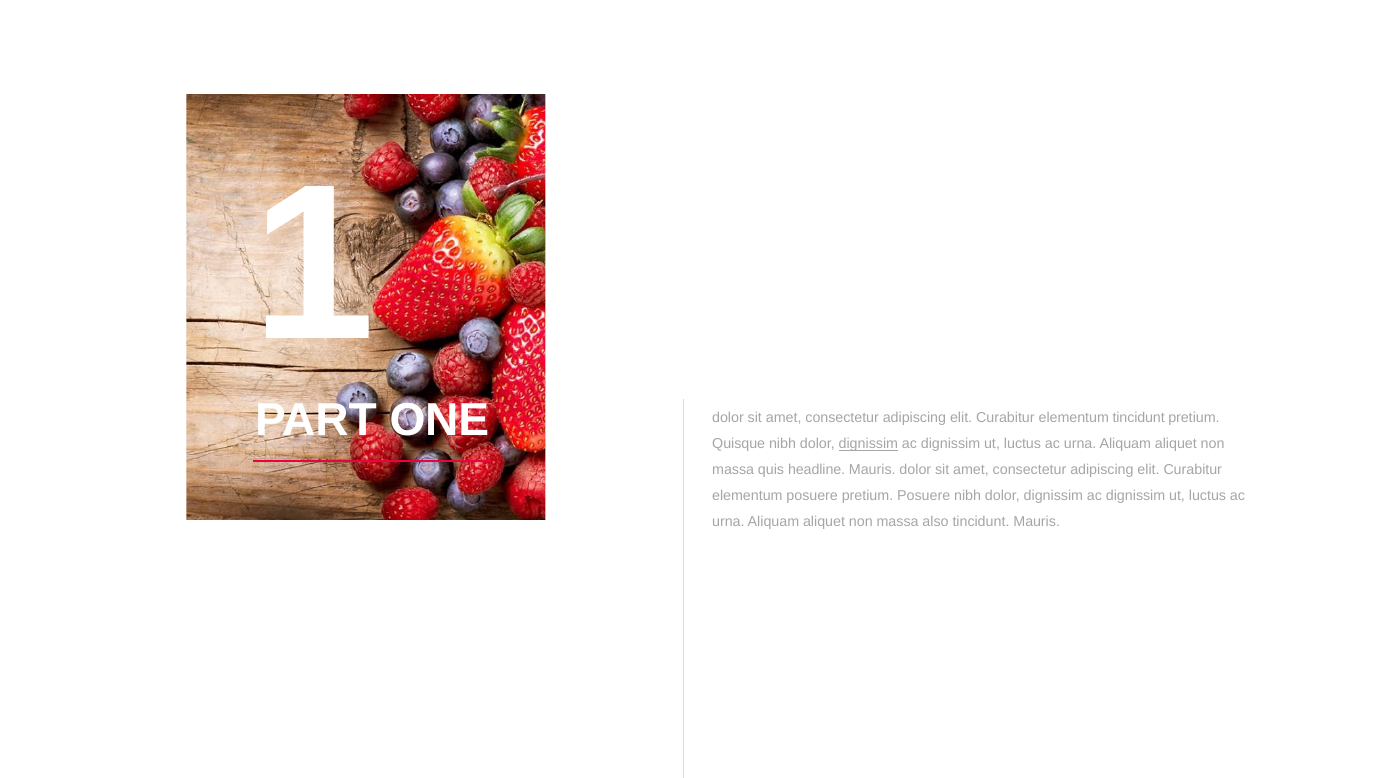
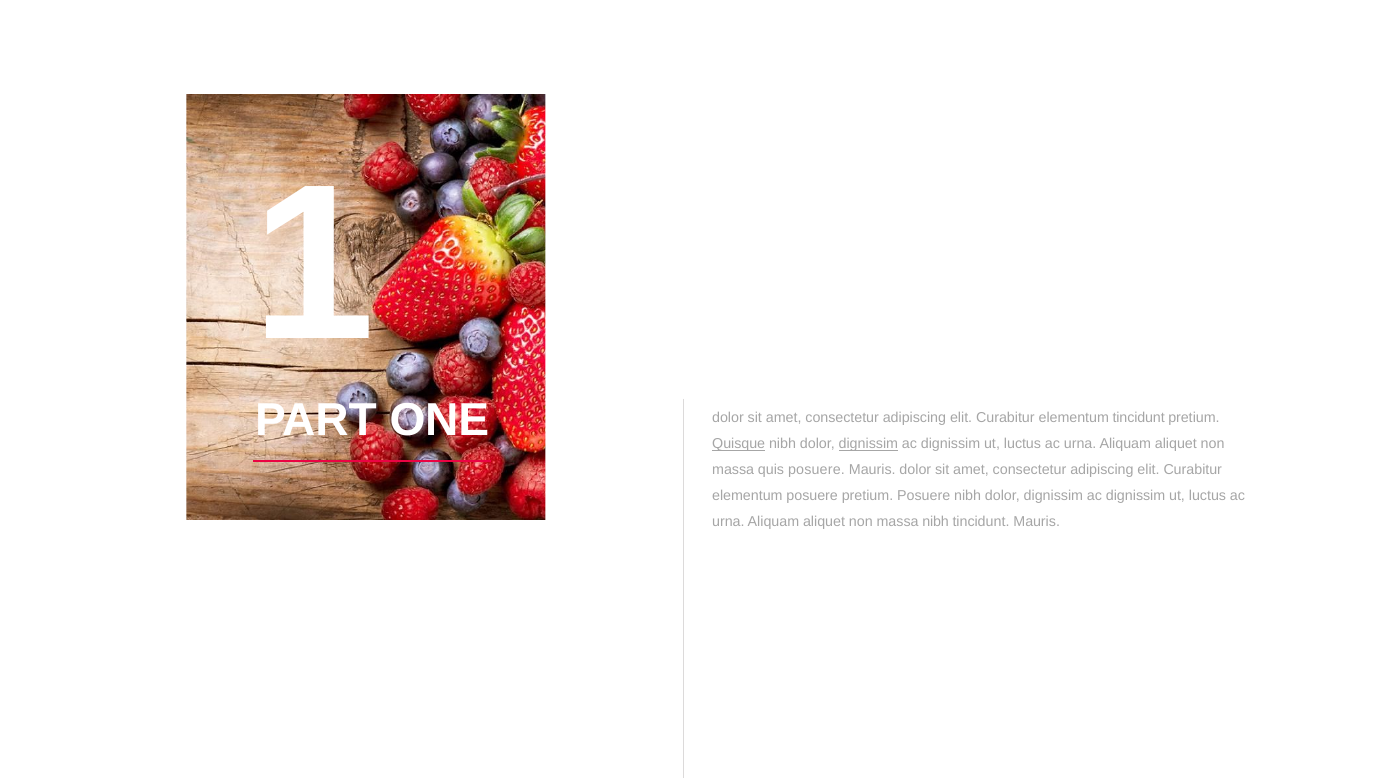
Quisque underline: none -> present
quis headline: headline -> posuere
massa also: also -> nibh
